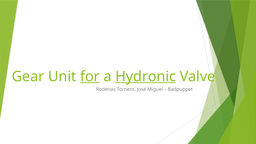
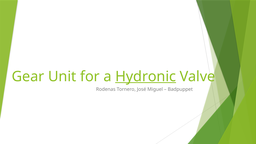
for underline: present -> none
